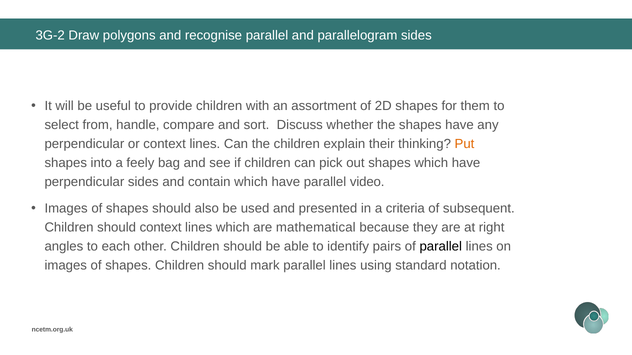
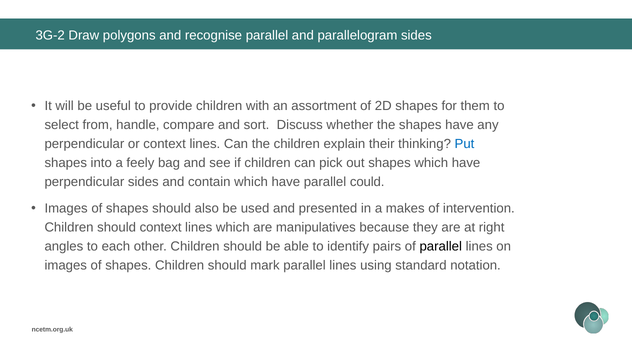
Put colour: orange -> blue
video: video -> could
criteria: criteria -> makes
subsequent: subsequent -> intervention
mathematical: mathematical -> manipulatives
